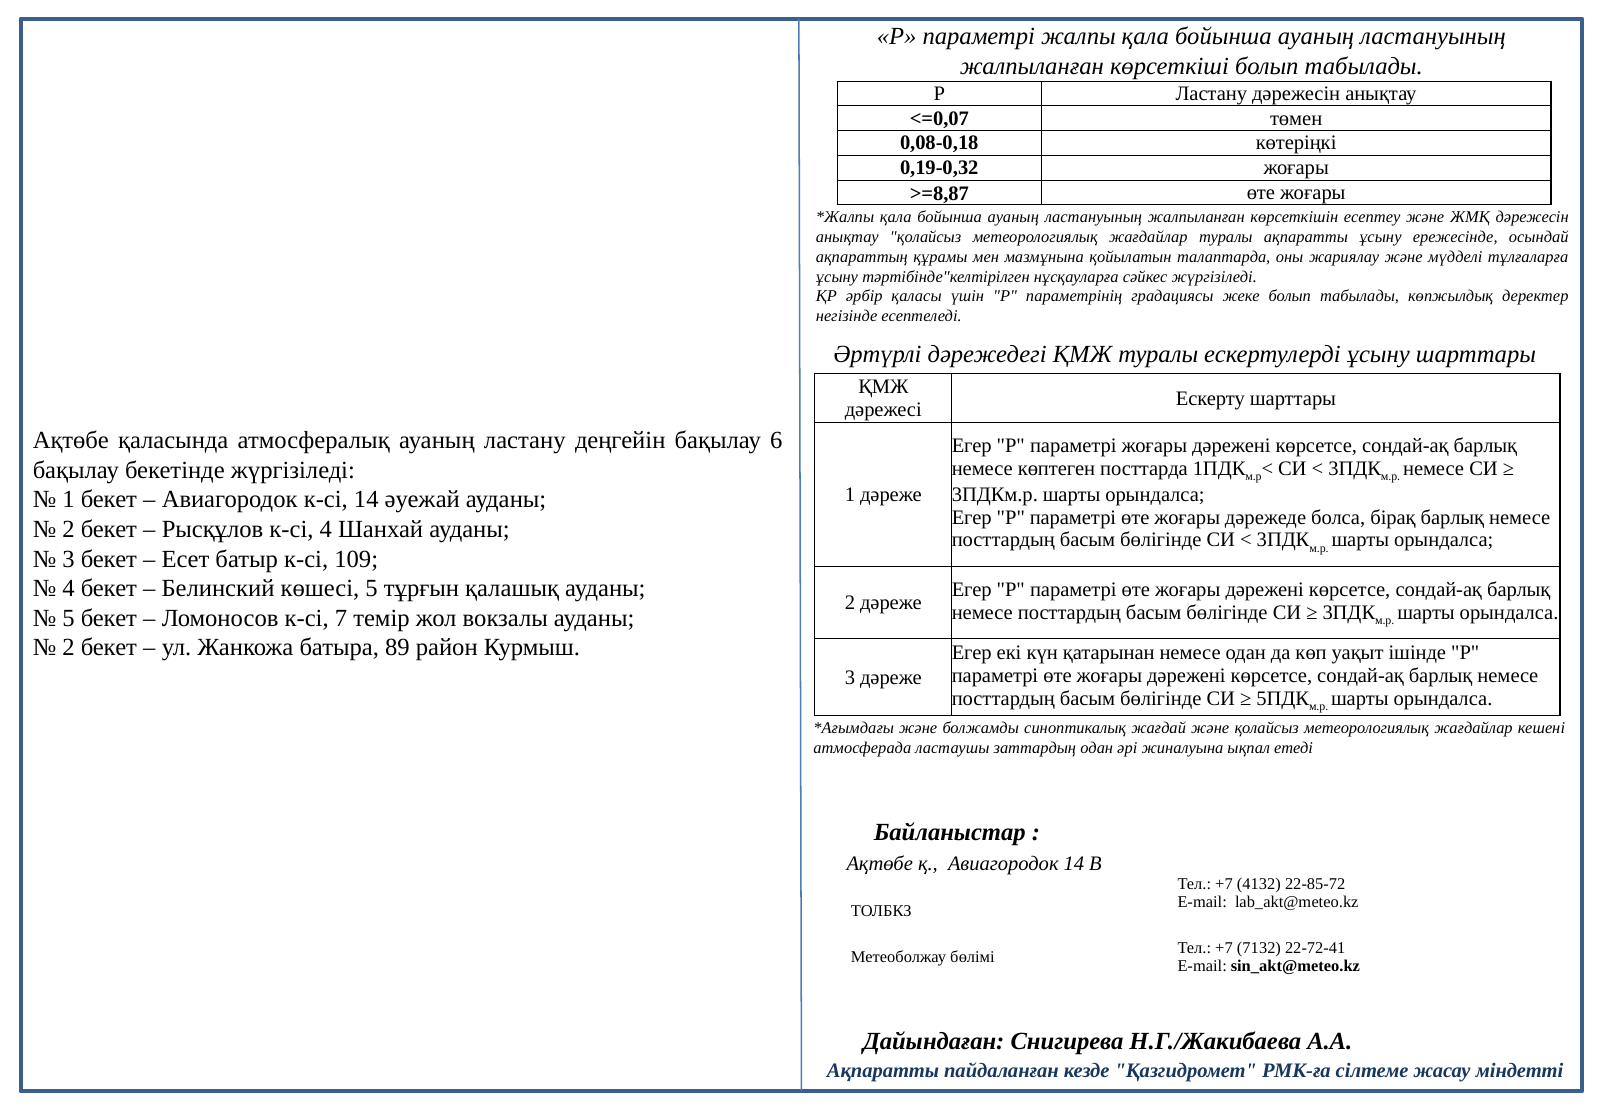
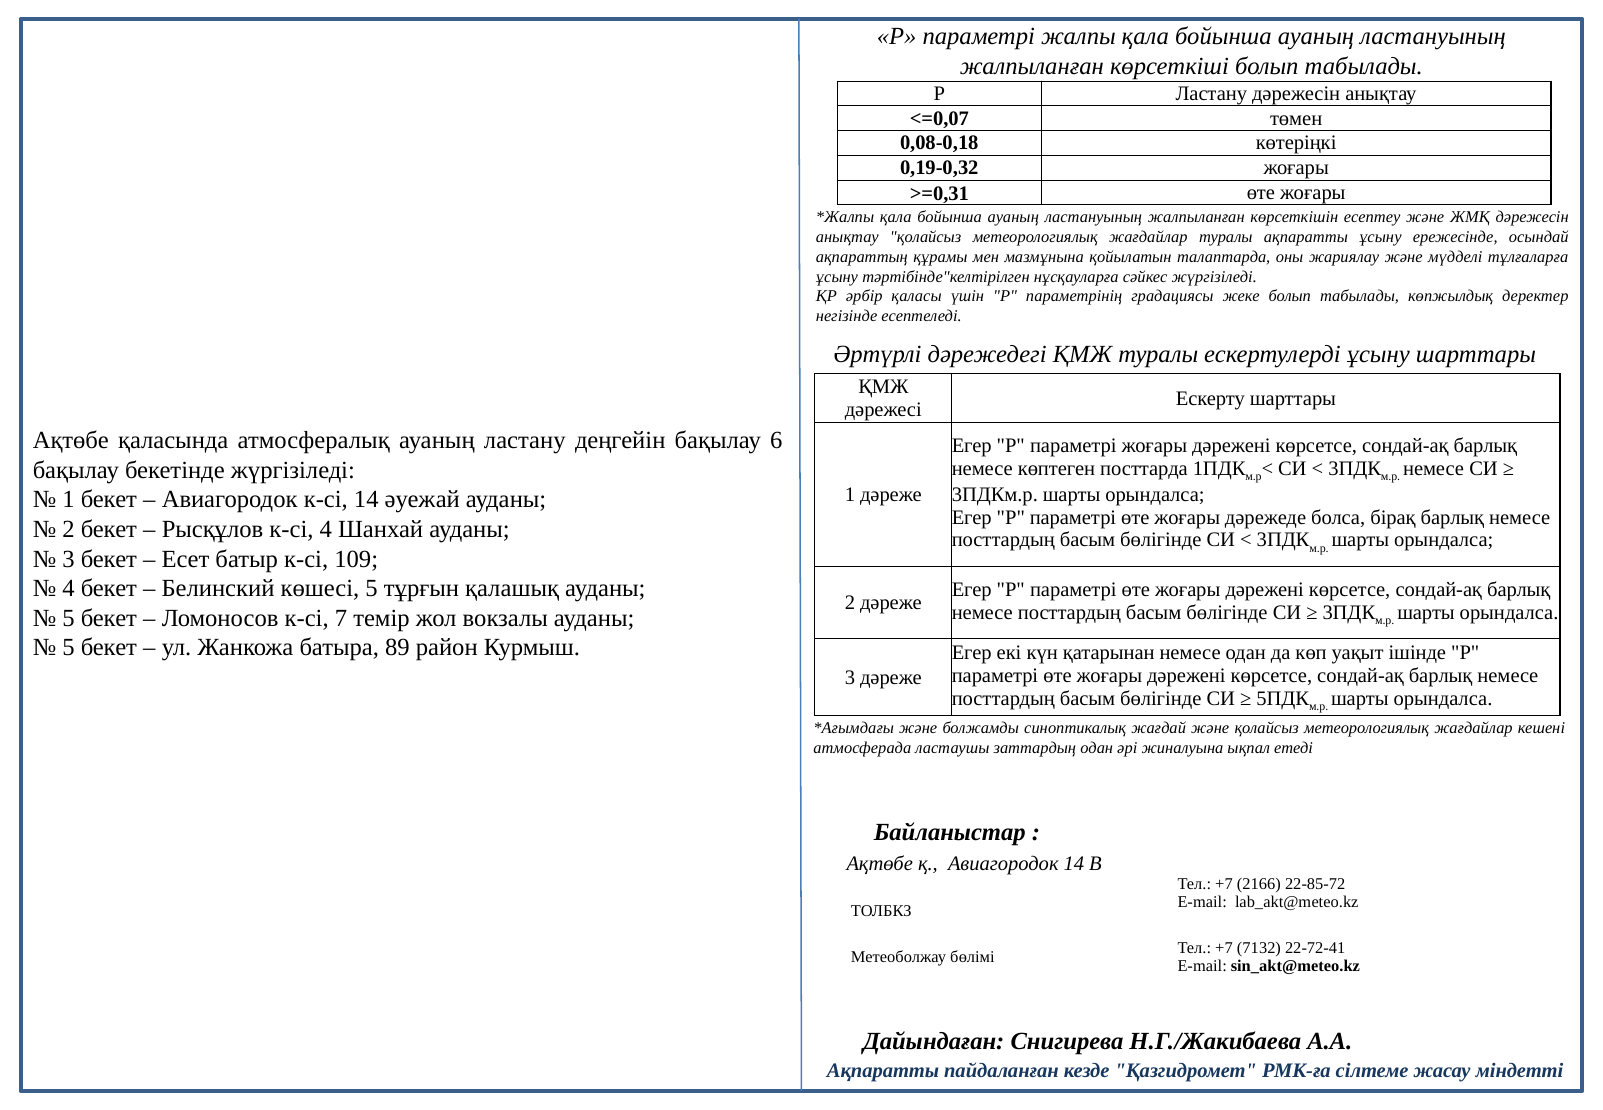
>=8,87: >=8,87 -> >=0,31
2 at (69, 648): 2 -> 5
4132: 4132 -> 2166
